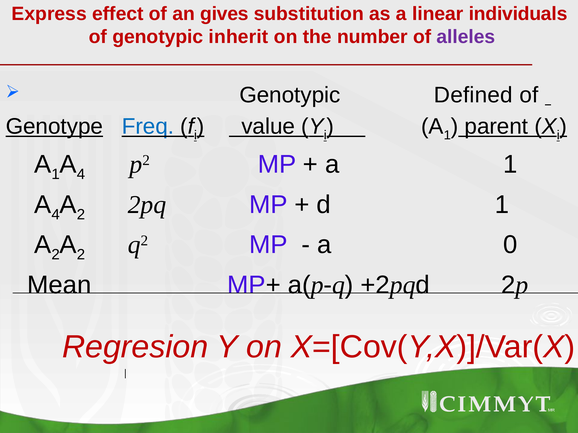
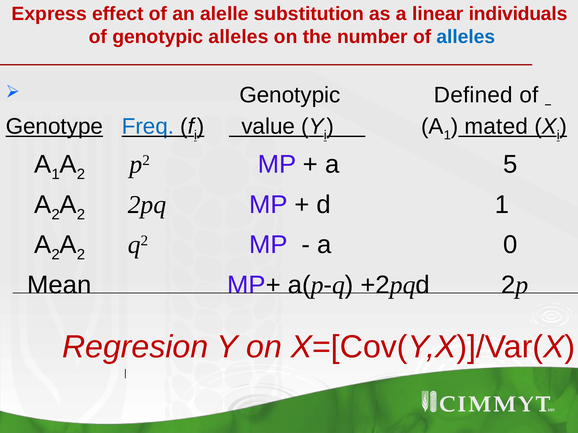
gives: gives -> alelle
genotypic inherit: inherit -> alleles
alleles at (466, 37) colour: purple -> blue
parent: parent -> mated
4 at (81, 175): 4 -> 2
1 at (510, 165): 1 -> 5
4 at (56, 215): 4 -> 2
